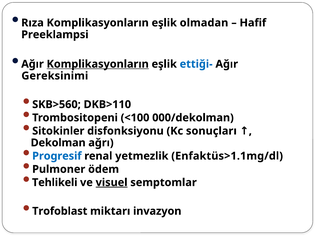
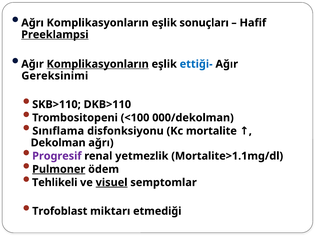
Rıza at (32, 23): Rıza -> Ağrı
olmadan: olmadan -> sonuçları
Preeklampsi underline: none -> present
SKB>560: SKB>560 -> SKB>110
Sitokinler: Sitokinler -> Sınıflama
sonuçları: sonuçları -> mortalite
Progresif colour: blue -> purple
Enfaktüs>1.1mg/dl: Enfaktüs>1.1mg/dl -> Mortalite>1.1mg/dl
Pulmoner underline: none -> present
invazyon: invazyon -> etmediği
